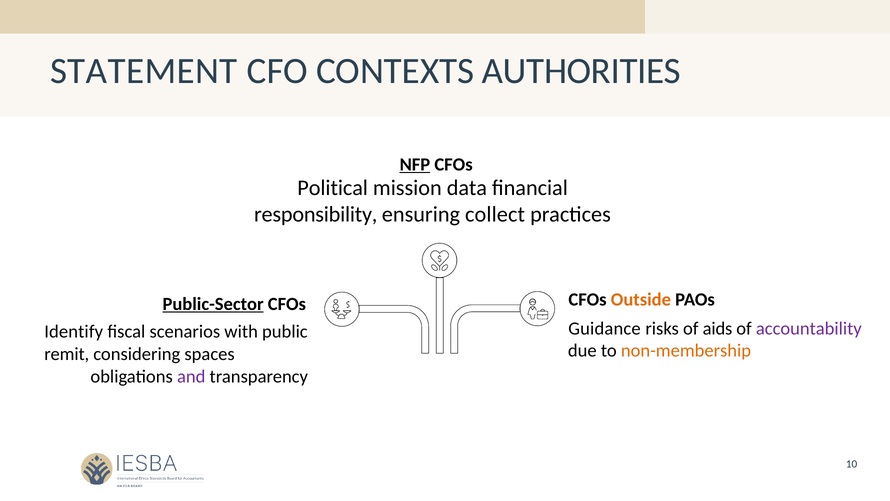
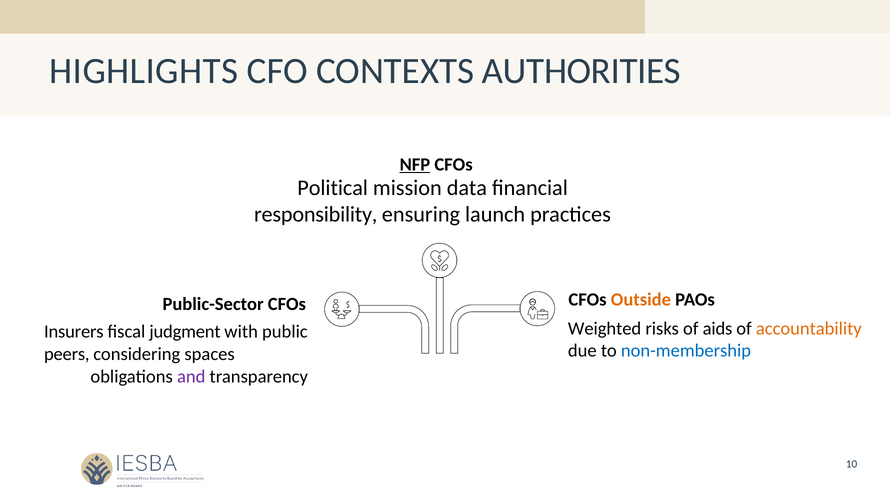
STATEMENT: STATEMENT -> HIGHLIGHTS
collect: collect -> launch
Public-Sector underline: present -> none
Guidance: Guidance -> Weighted
accountability colour: purple -> orange
Identify: Identify -> Insurers
scenarios: scenarios -> judgment
non-membership colour: orange -> blue
remit: remit -> peers
